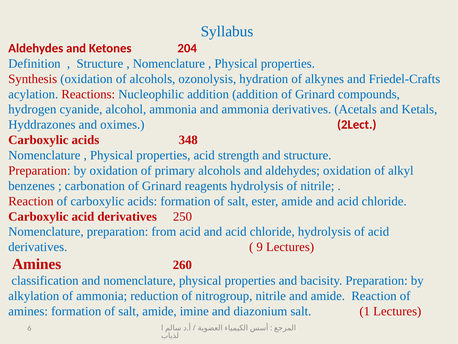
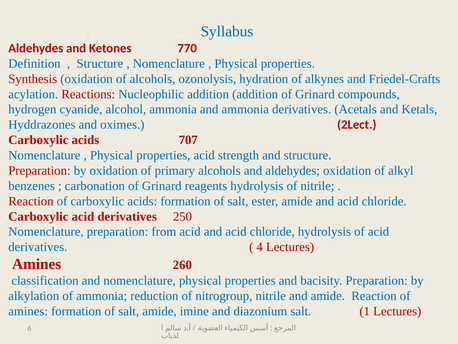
204: 204 -> 770
348: 348 -> 707
9: 9 -> 4
